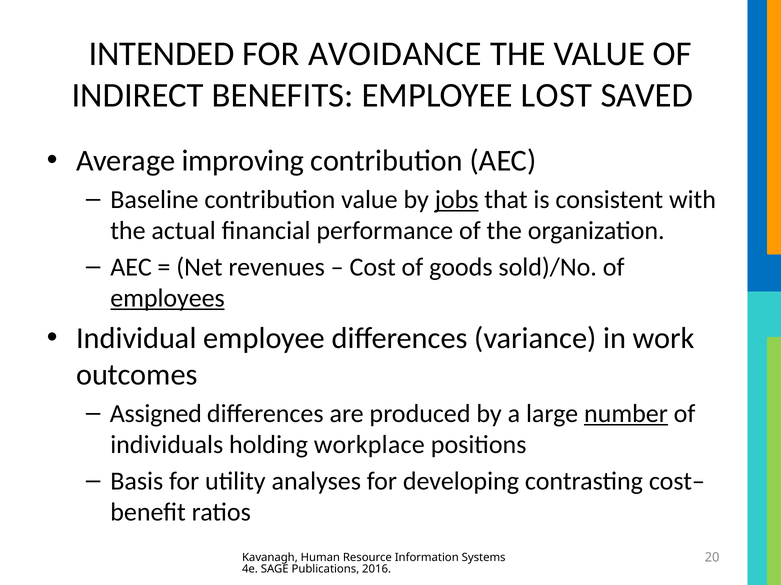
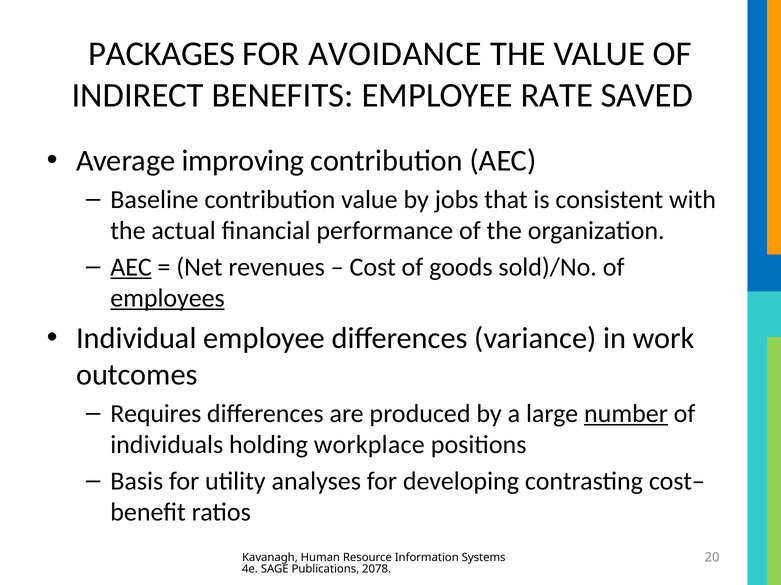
INTENDED: INTENDED -> PACKAGES
LOST: LOST -> RATE
jobs underline: present -> none
AEC at (131, 267) underline: none -> present
Assigned: Assigned -> Requires
2016: 2016 -> 2078
